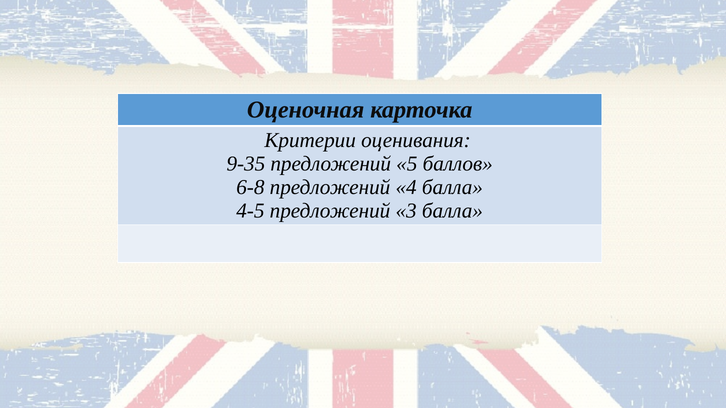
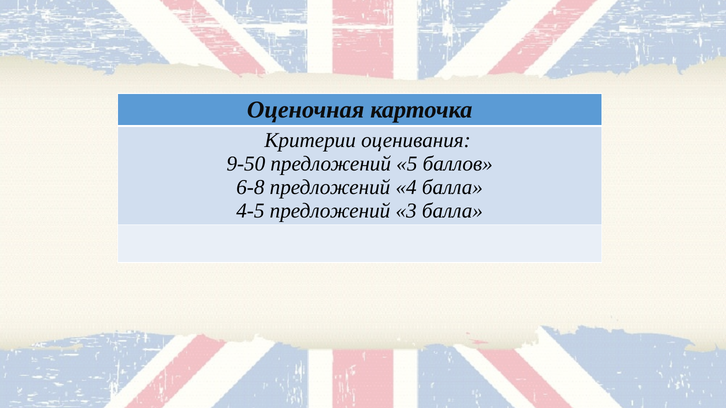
9-35: 9-35 -> 9-50
